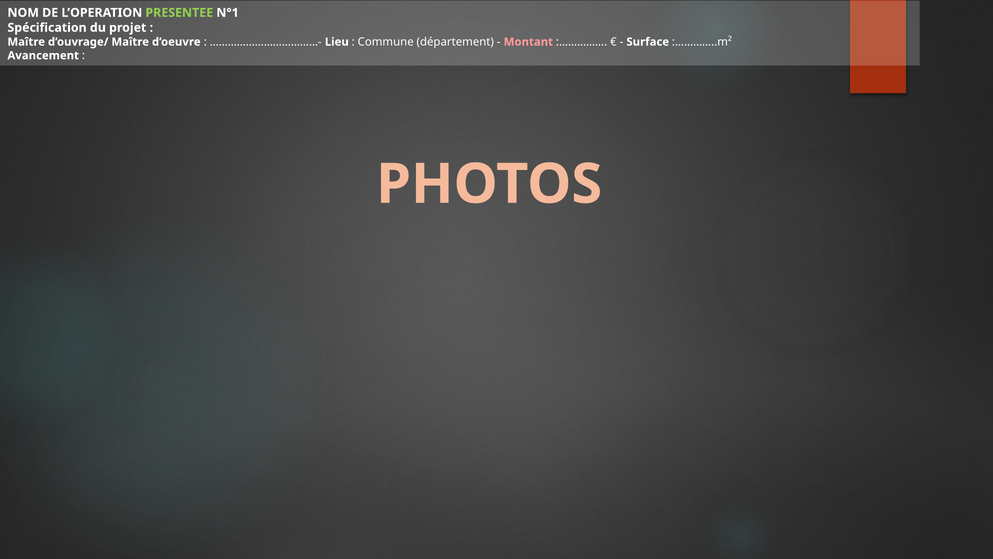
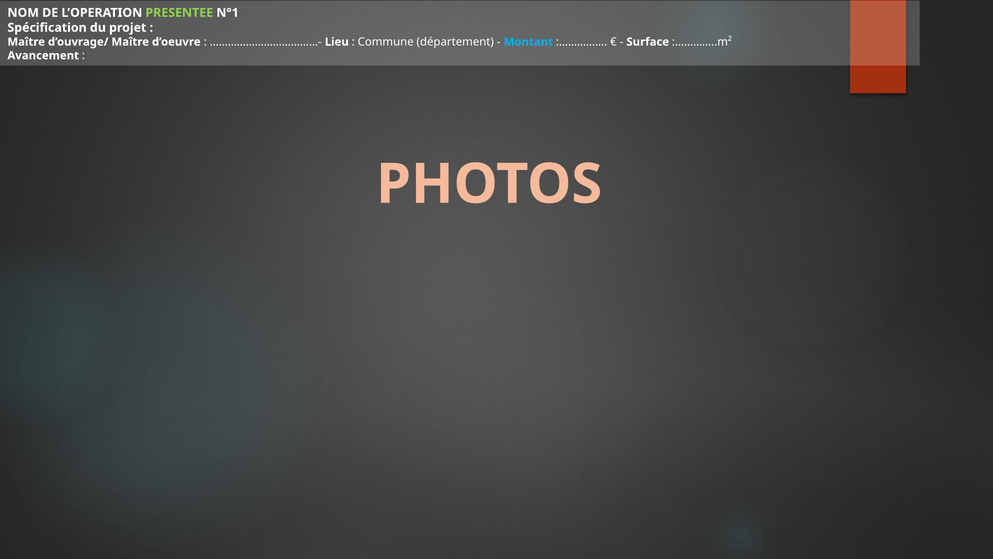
Montant colour: pink -> light blue
